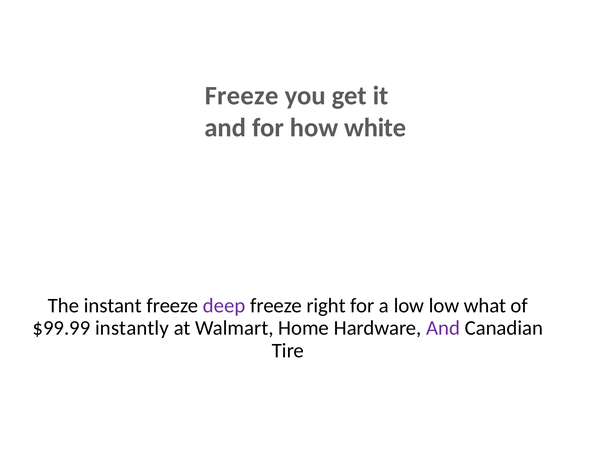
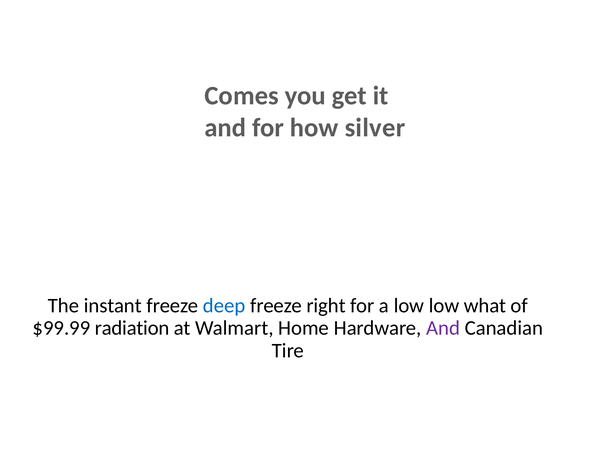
Freeze at (242, 96): Freeze -> Comes
white: white -> silver
deep colour: purple -> blue
instantly: instantly -> radiation
